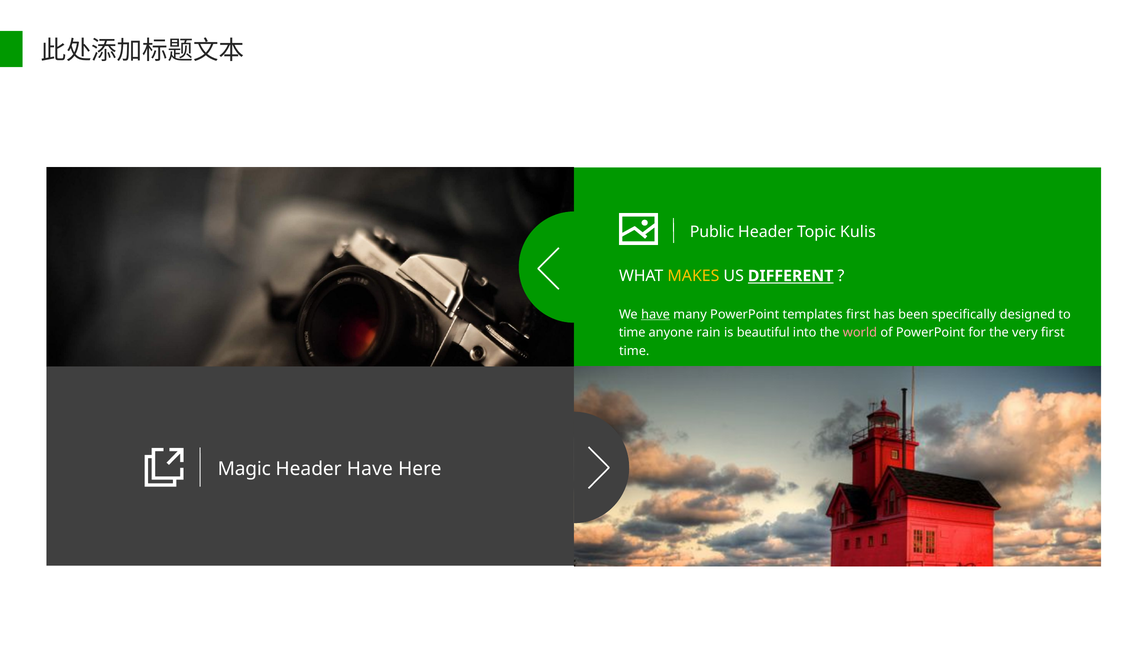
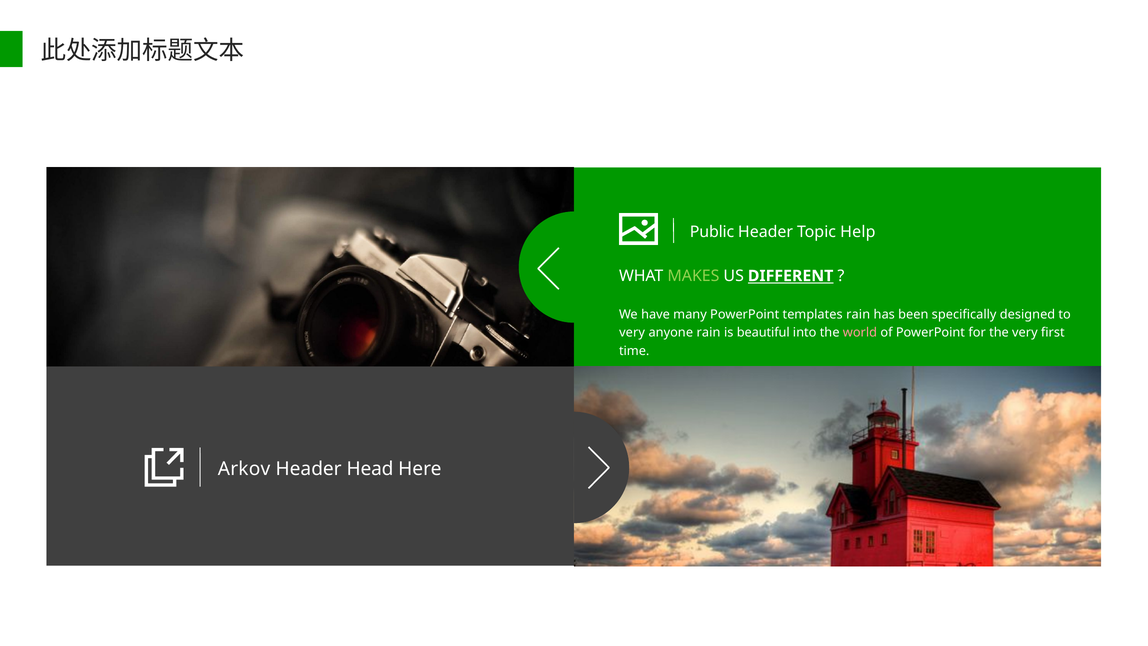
Kulis: Kulis -> Help
MAKES colour: yellow -> light green
have at (656, 314) underline: present -> none
templates first: first -> rain
time at (632, 332): time -> very
Magic: Magic -> Arkov
Header Have: Have -> Head
